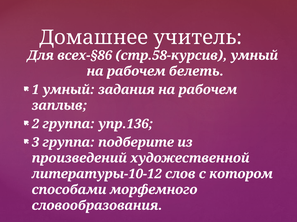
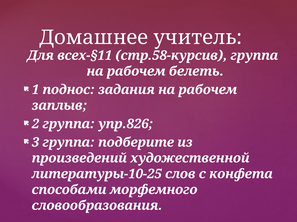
всех-§86: всех-§86 -> всех-§11
стр.58-курсив умный: умный -> группа
умный at (69, 90): умный -> поднос
упр.136: упр.136 -> упр.826
литературы-10-12: литературы-10-12 -> литературы-10-25
котором: котором -> конфета
